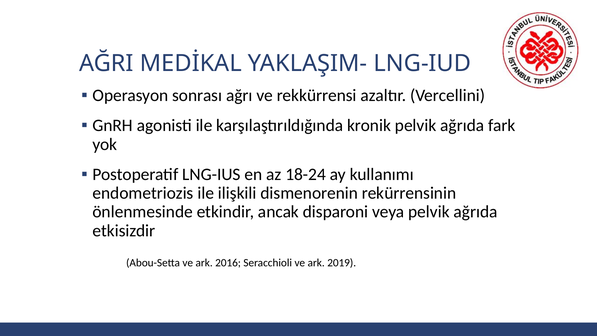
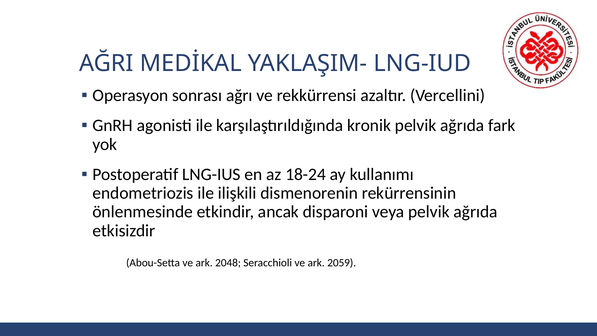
2016: 2016 -> 2048
2019: 2019 -> 2059
